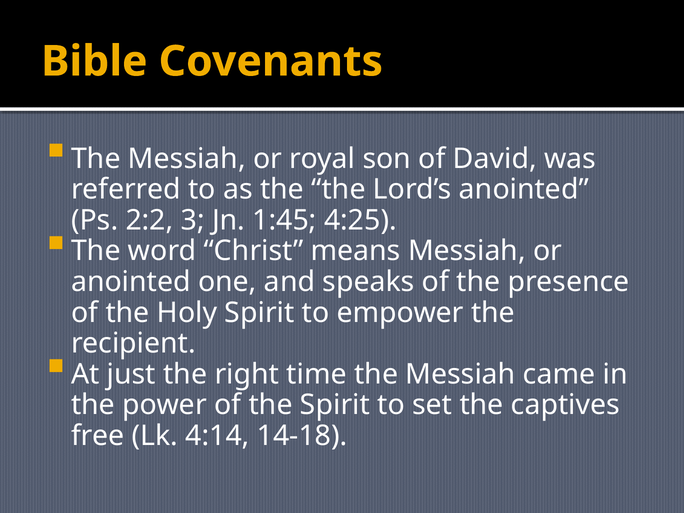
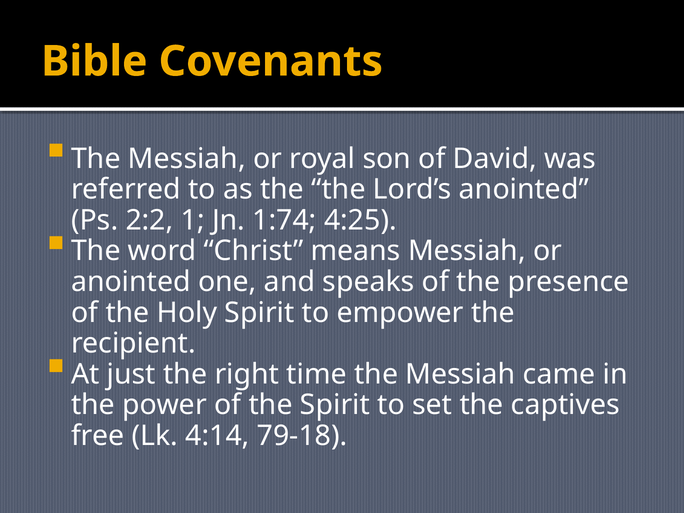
3: 3 -> 1
1:45: 1:45 -> 1:74
14-18: 14-18 -> 79-18
